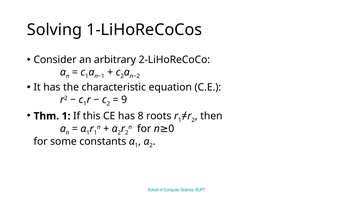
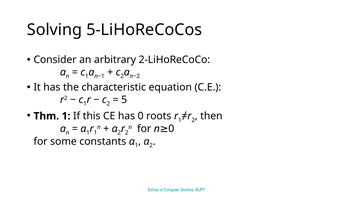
1-LiHoReCoCos: 1-LiHoReCoCos -> 5-LiHoReCoCos
9: 9 -> 5
has 8: 8 -> 0
